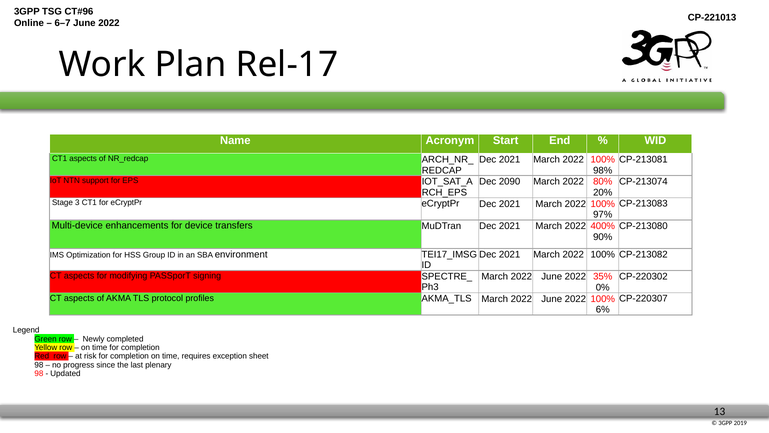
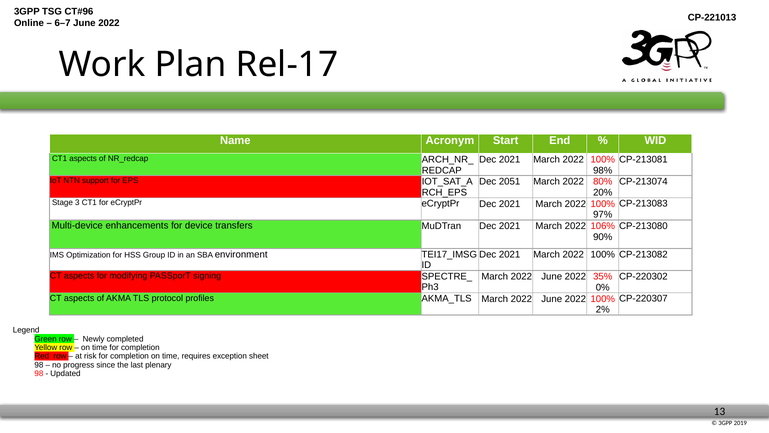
2090: 2090 -> 2051
400%: 400% -> 106%
6%: 6% -> 2%
